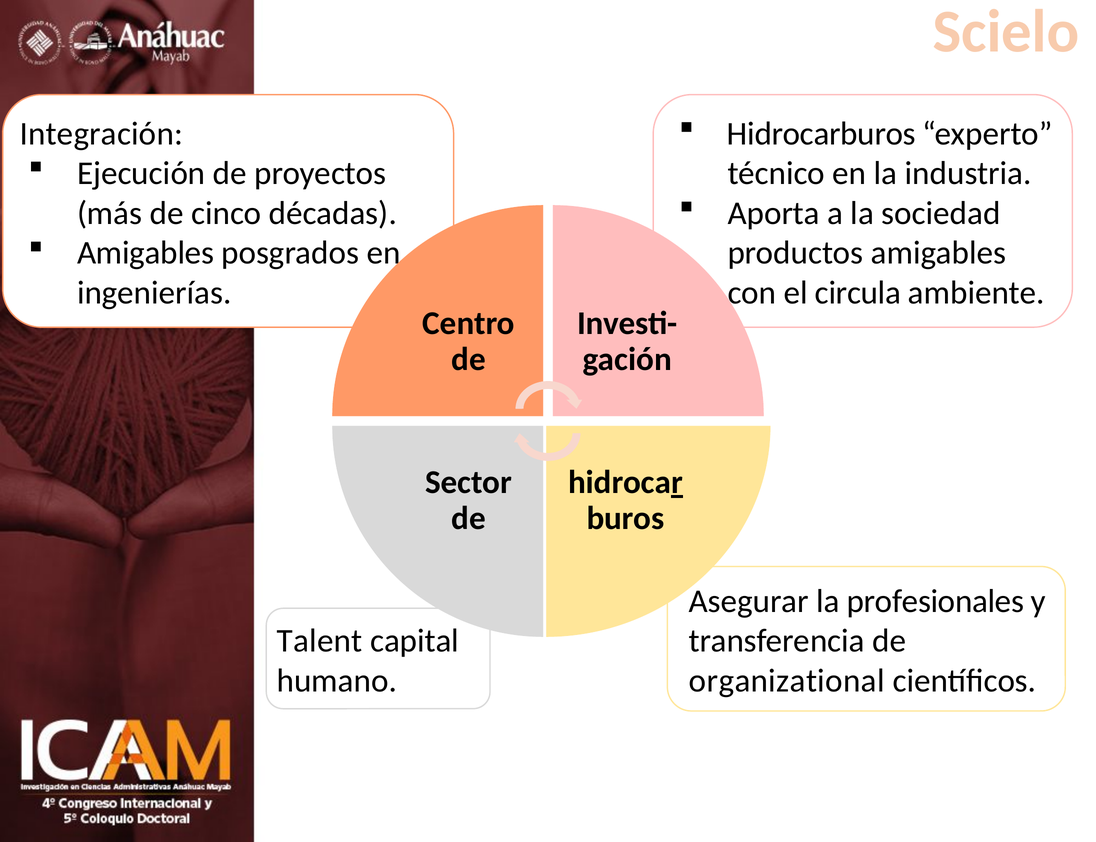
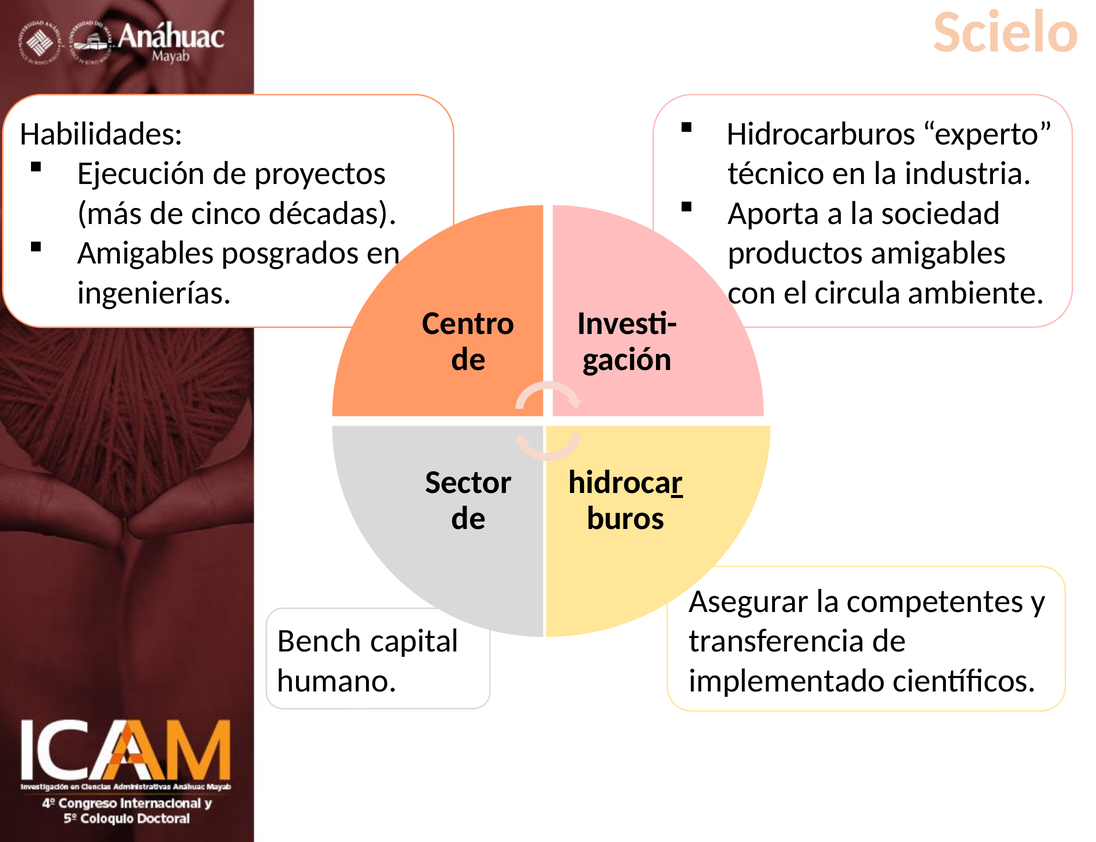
Integración: Integración -> Habilidades
profesionales: profesionales -> competentes
Talent: Talent -> Bench
organizational: organizational -> implementado
